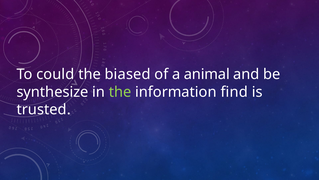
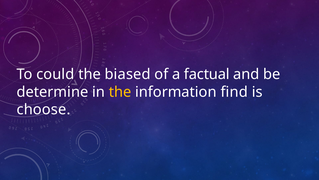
animal: animal -> factual
synthesize: synthesize -> determine
the at (120, 92) colour: light green -> yellow
trusted: trusted -> choose
